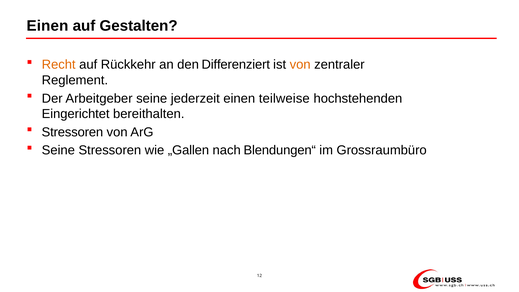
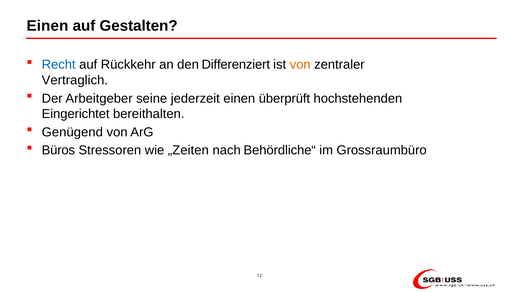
Recht colour: orange -> blue
Reglement: Reglement -> Vertraglich
teilweise: teilweise -> überprüft
Stressoren at (72, 132): Stressoren -> Genügend
Seine at (58, 150): Seine -> Büros
„Gallen: „Gallen -> „Zeiten
Blendungen“: Blendungen“ -> Behördliche“
